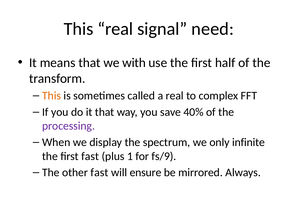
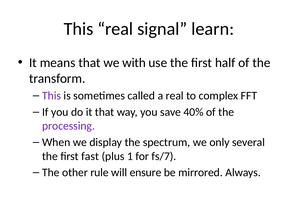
need: need -> learn
This at (52, 96) colour: orange -> purple
infinite: infinite -> several
fs/9: fs/9 -> fs/7
other fast: fast -> rule
